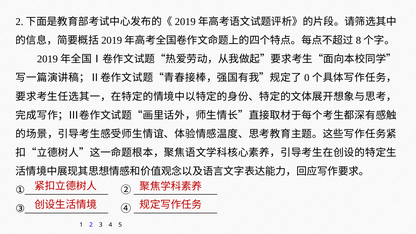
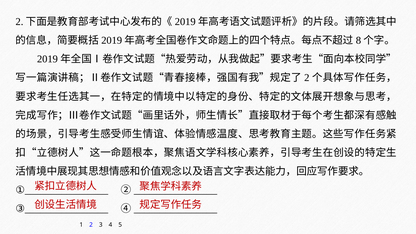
0 at (307, 78): 0 -> 2
